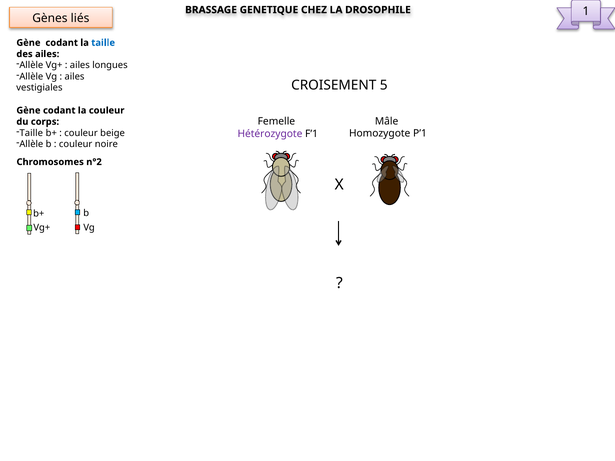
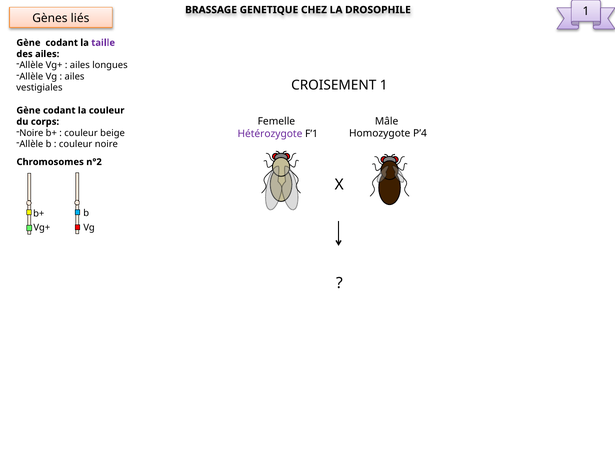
taille at (103, 43) colour: blue -> purple
CROISEMENT 5: 5 -> 1
Taille at (31, 133): Taille -> Noire
P’1: P’1 -> P’4
